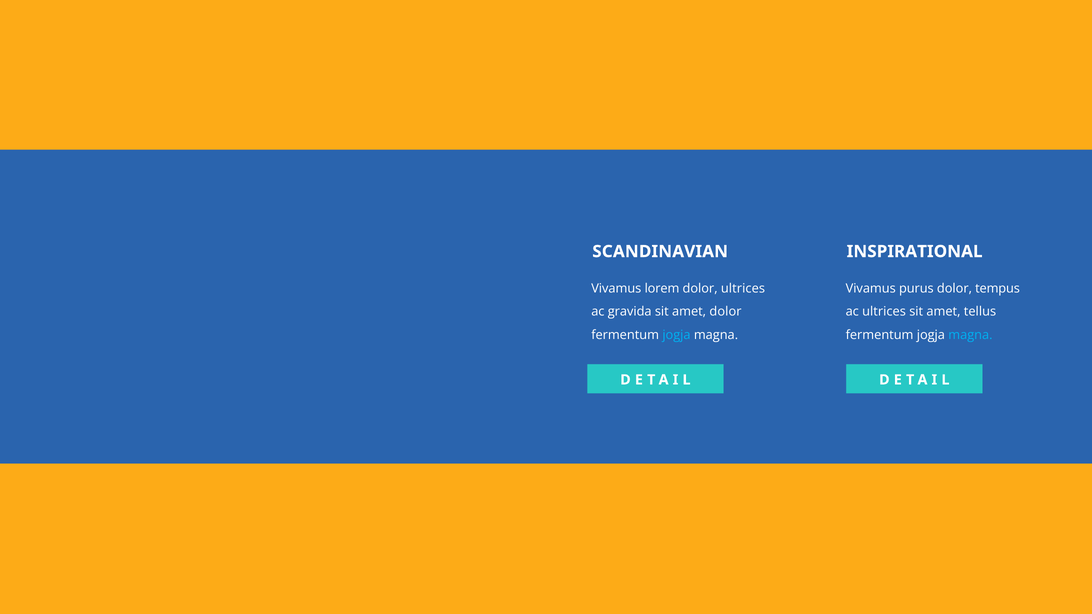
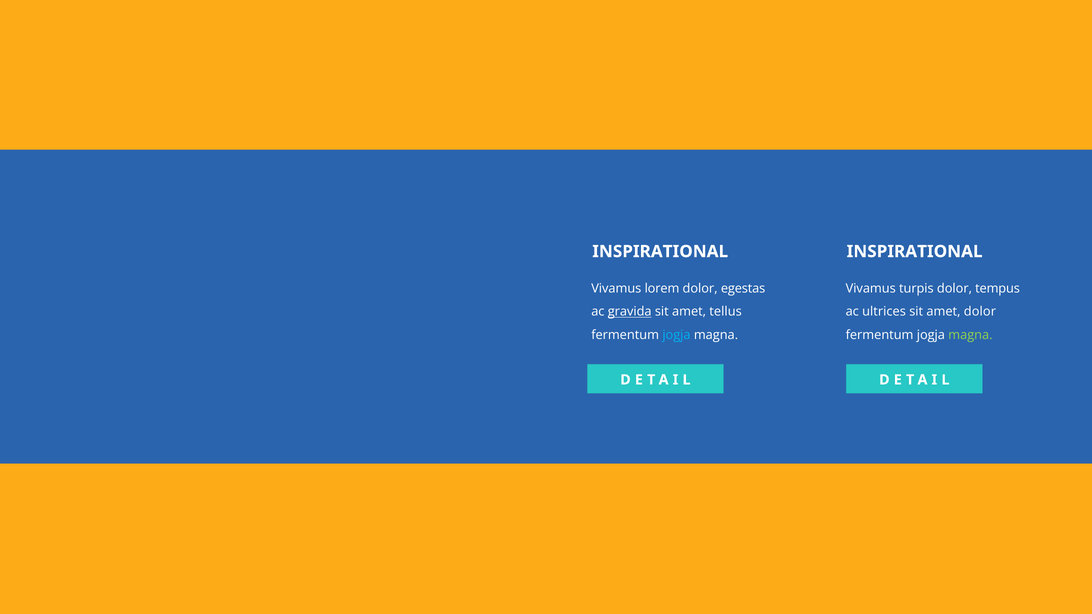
SCANDINAVIAN at (660, 252): SCANDINAVIAN -> INSPIRATIONAL
dolor ultrices: ultrices -> egestas
purus: purus -> turpis
gravida underline: none -> present
amet dolor: dolor -> tellus
amet tellus: tellus -> dolor
magna at (970, 335) colour: light blue -> light green
